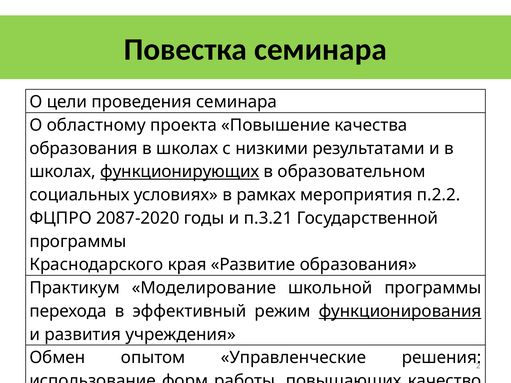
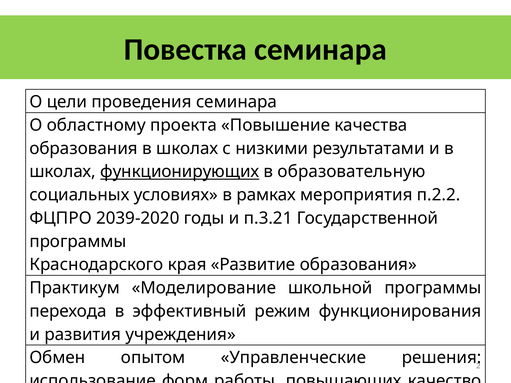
образовательном: образовательном -> образовательную
2087-2020: 2087-2020 -> 2039-2020
функционирования underline: present -> none
